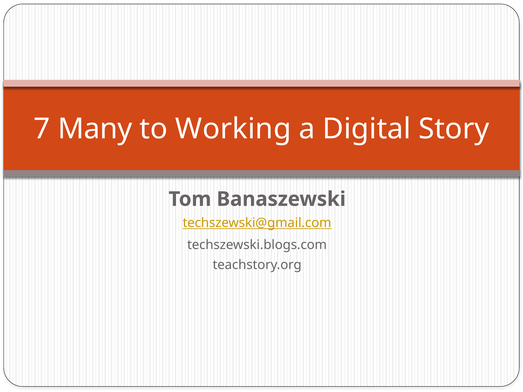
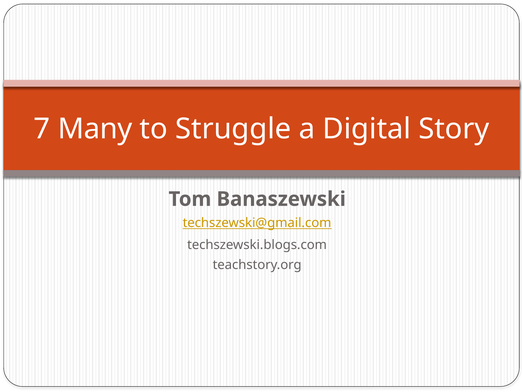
Working: Working -> Struggle
